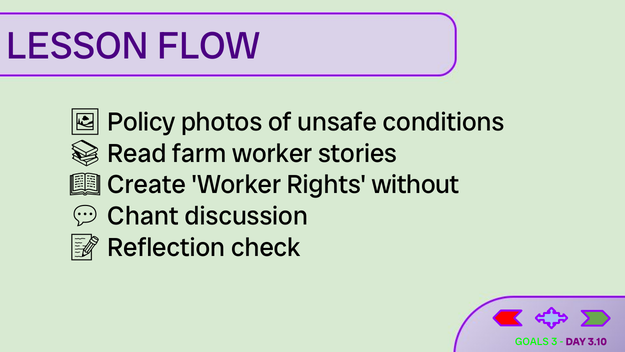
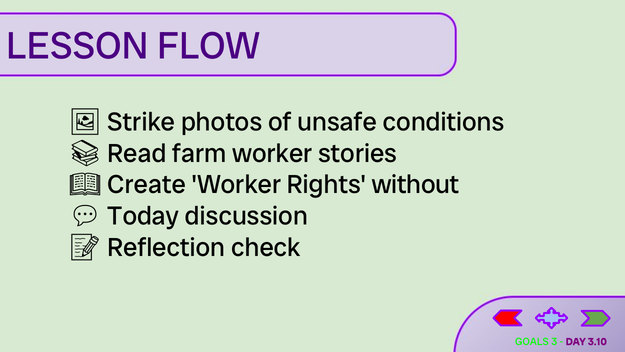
Policy: Policy -> Strike
Chant: Chant -> Today
